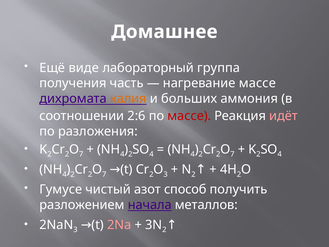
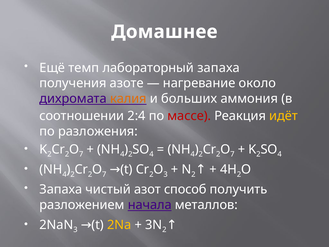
виде: виде -> темп
лабораторный группа: группа -> запаха
часть: часть -> азоте
нагревание массе: массе -> около
2:6: 2:6 -> 2:4
идёт colour: pink -> yellow
Гумусе at (61, 189): Гумусе -> Запаха
2Na colour: pink -> yellow
